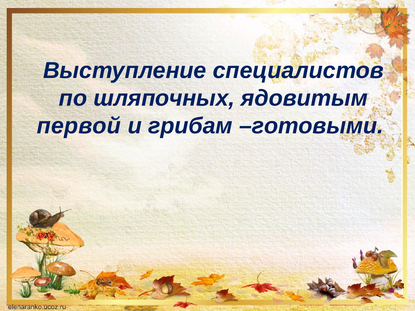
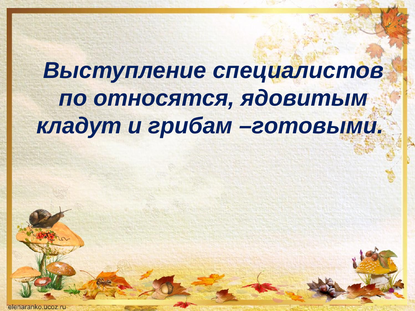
шляпочных: шляпочных -> относятся
первой: первой -> кладут
